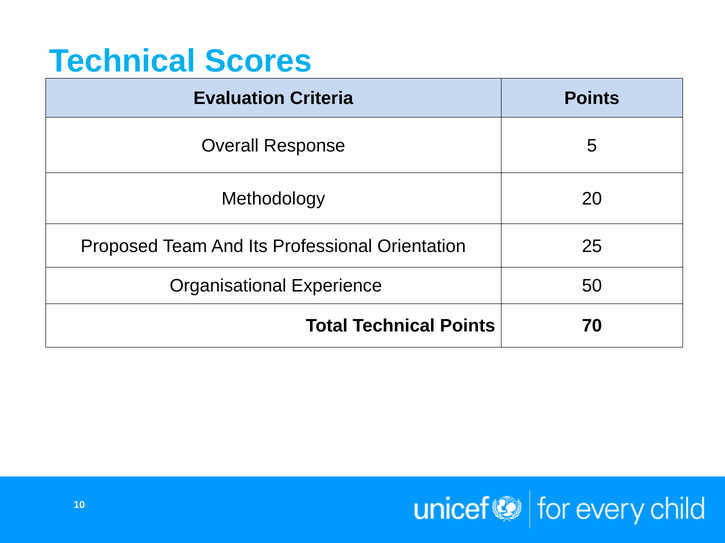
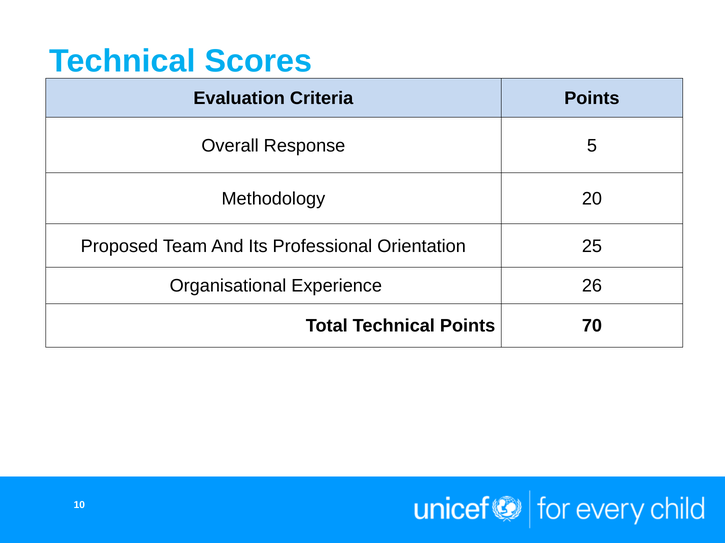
50: 50 -> 26
